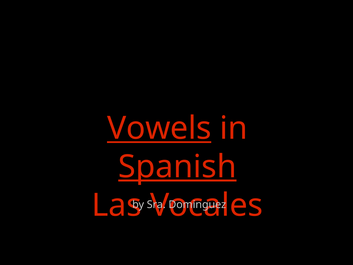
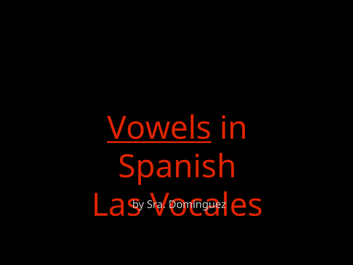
Spanish underline: present -> none
